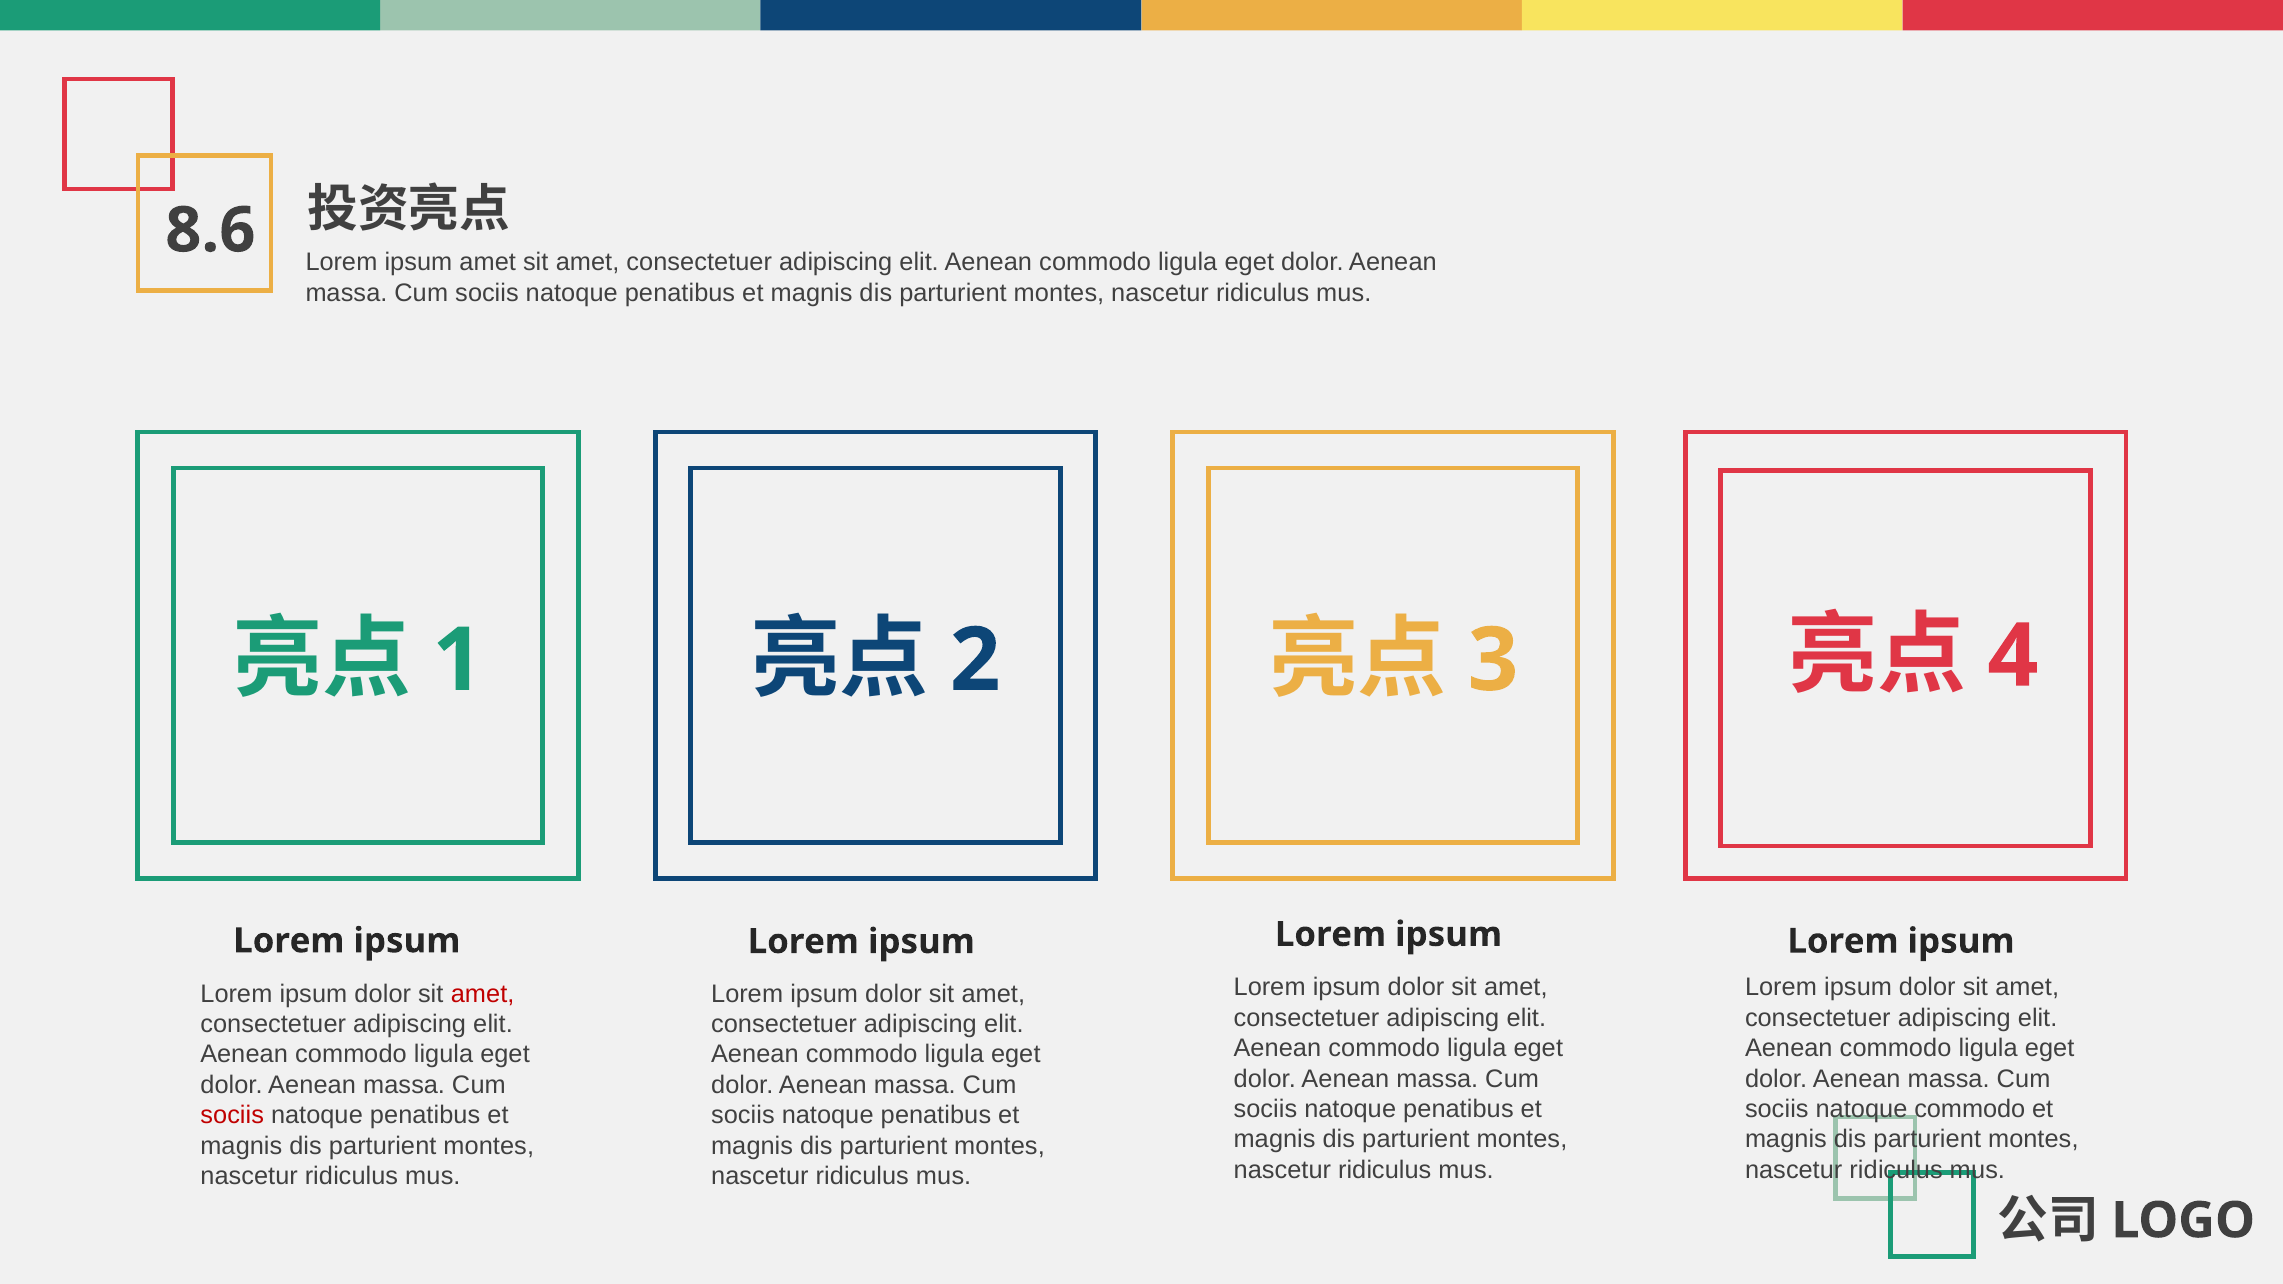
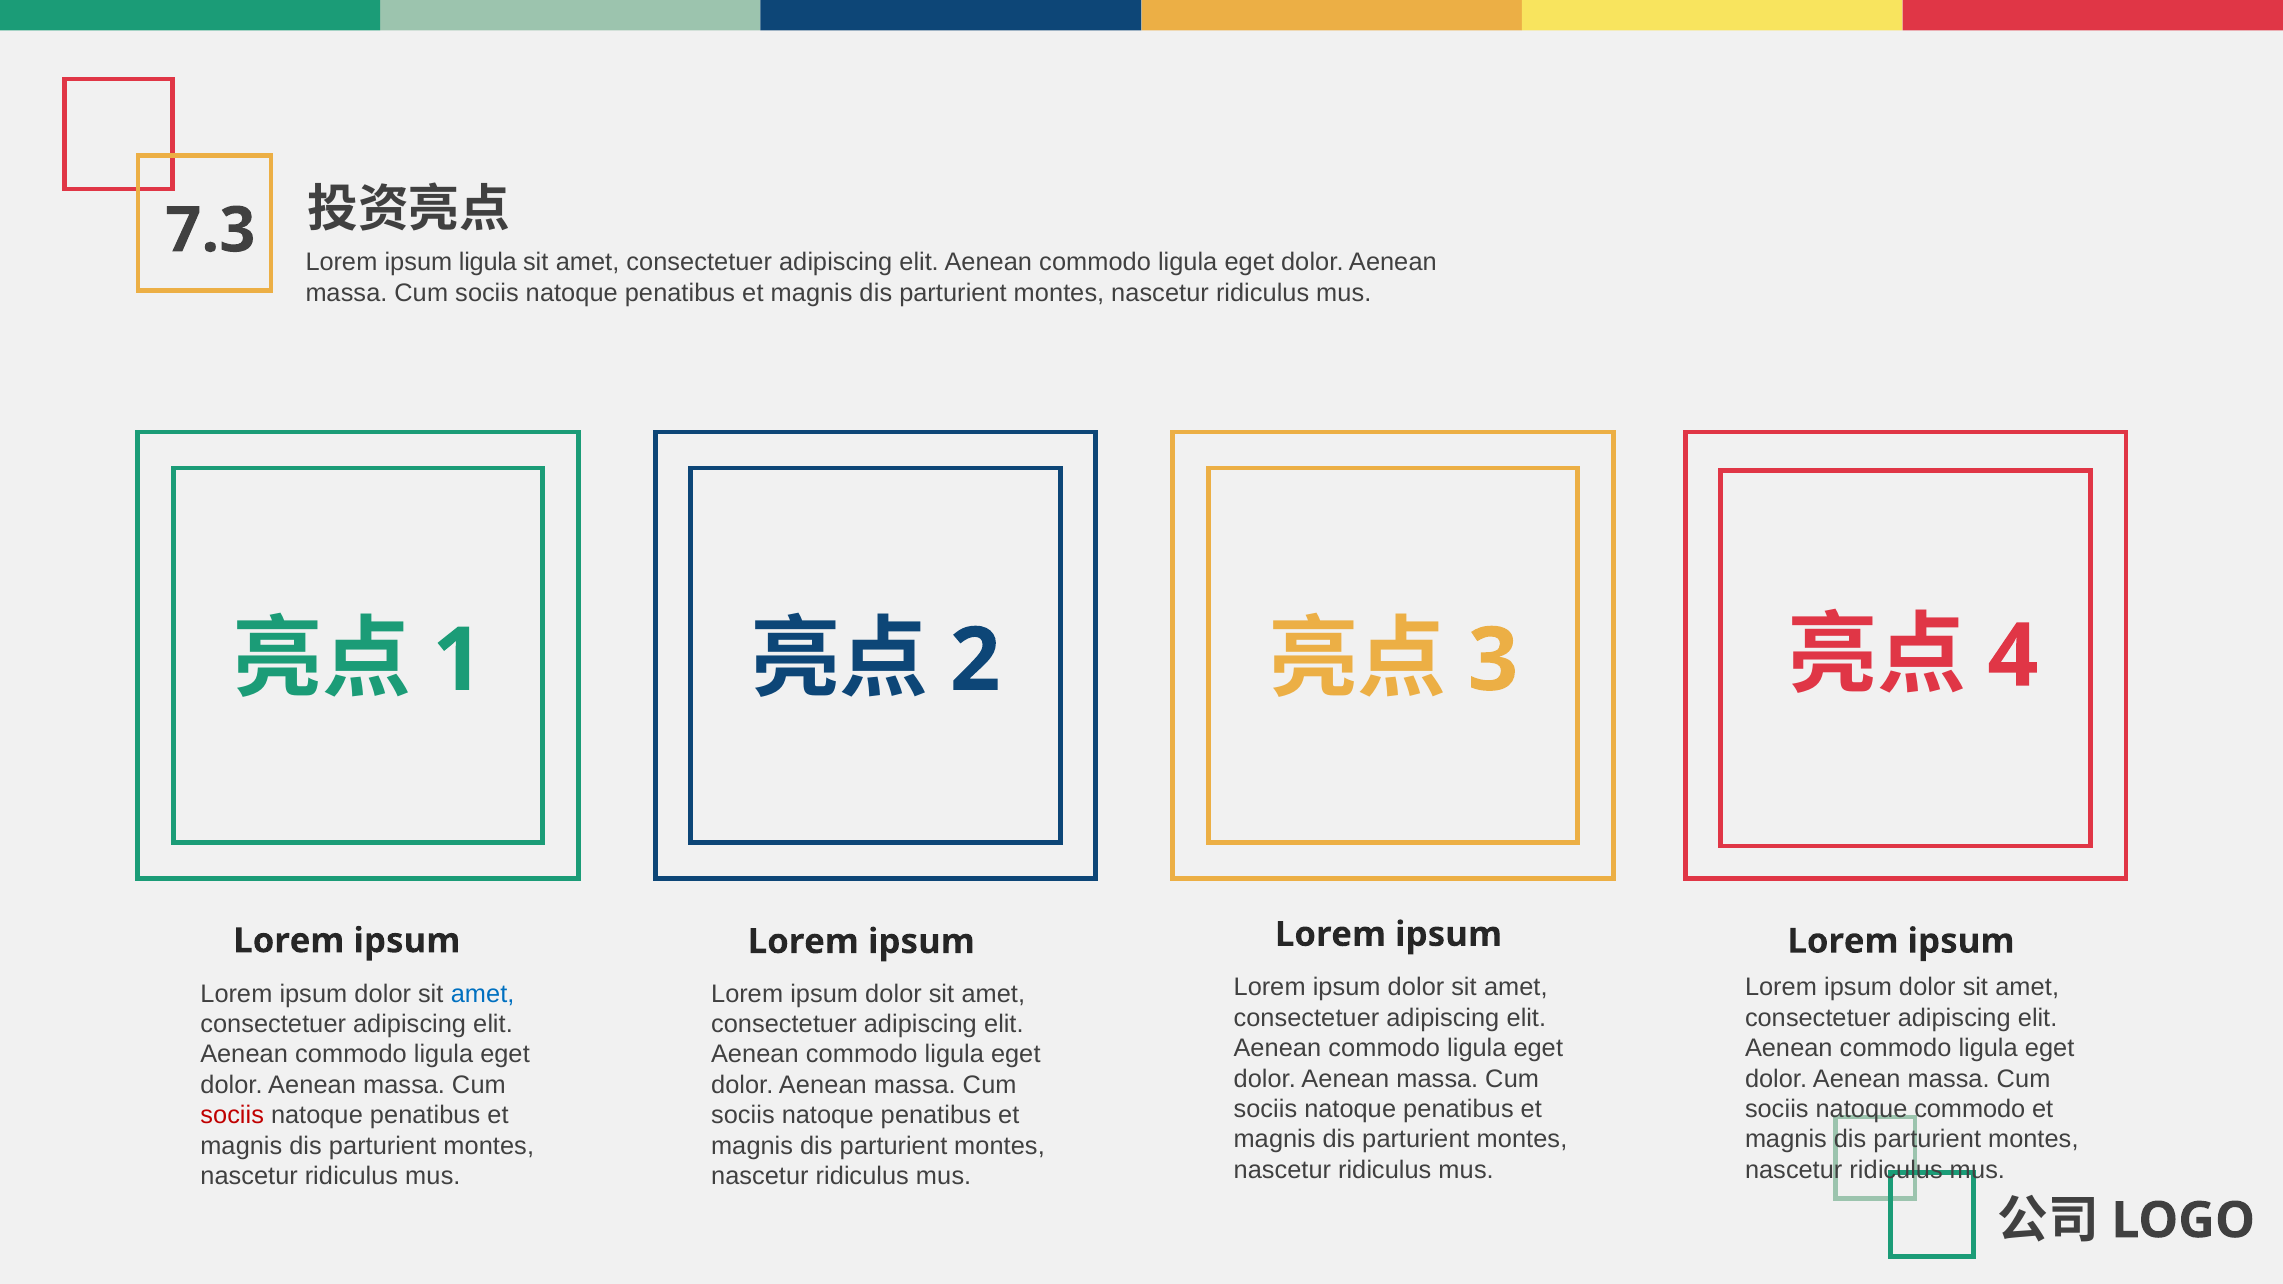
8.6: 8.6 -> 7.3
ipsum amet: amet -> ligula
amet at (483, 994) colour: red -> blue
